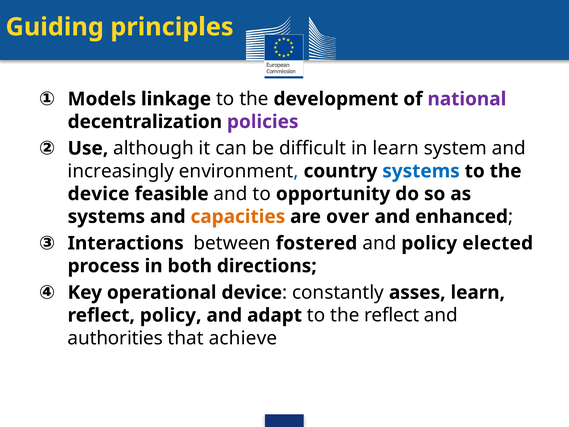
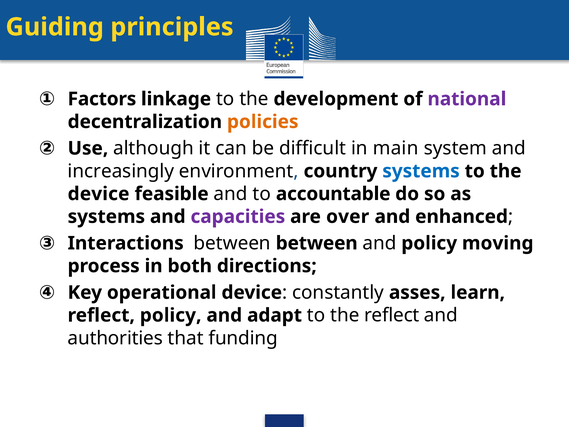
Models: Models -> Factors
policies colour: purple -> orange
in learn: learn -> main
opportunity: opportunity -> accountable
capacities colour: orange -> purple
between fostered: fostered -> between
elected: elected -> moving
achieve: achieve -> funding
